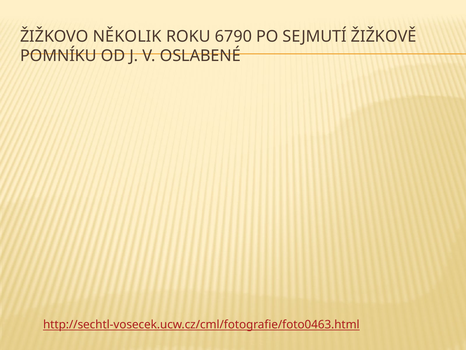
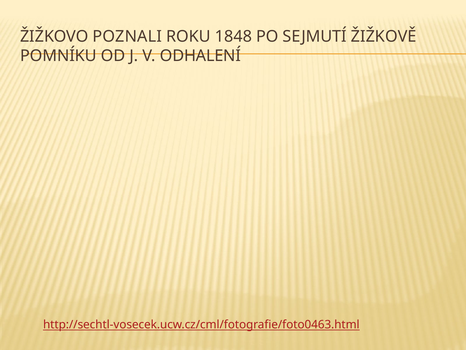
NĚKOLIK: NĚKOLIK -> POZNALI
6790: 6790 -> 1848
OSLABENÉ: OSLABENÉ -> ODHALENÍ
